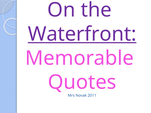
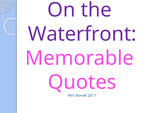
Waterfront underline: present -> none
